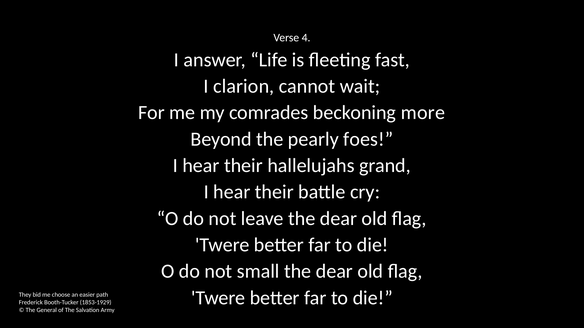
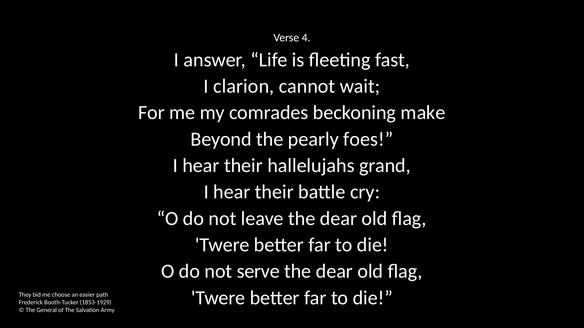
more: more -> make
small: small -> serve
